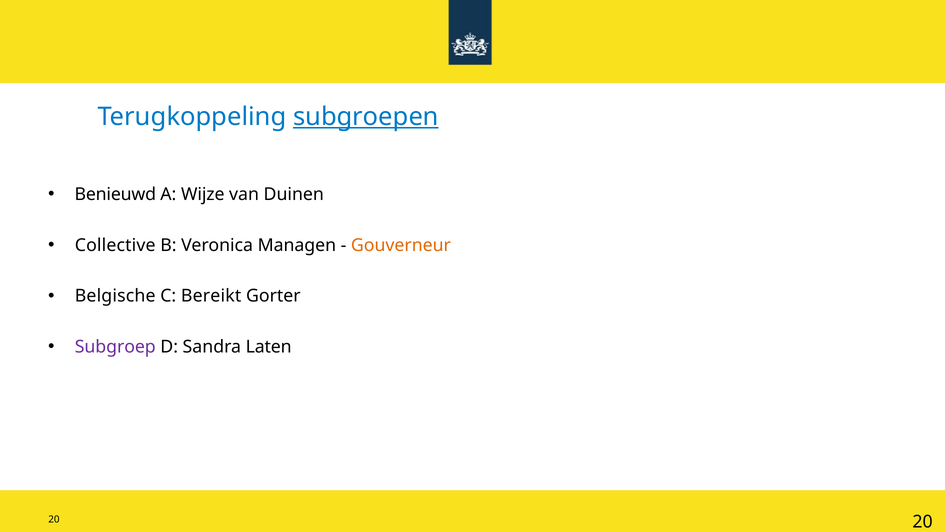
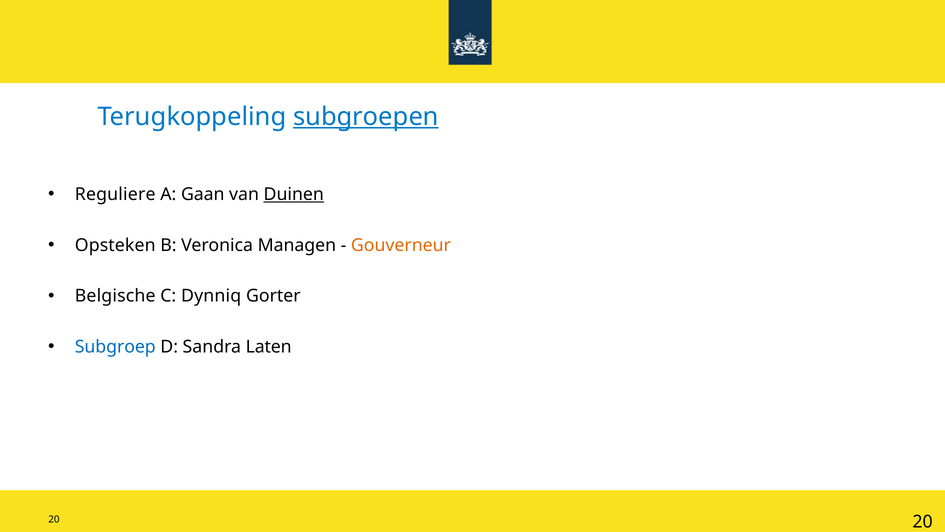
Benieuwd: Benieuwd -> Reguliere
Wijze: Wijze -> Gaan
Duinen underline: none -> present
Collective: Collective -> Opsteken
Bereikt: Bereikt -> Dynniq
Subgroep colour: purple -> blue
